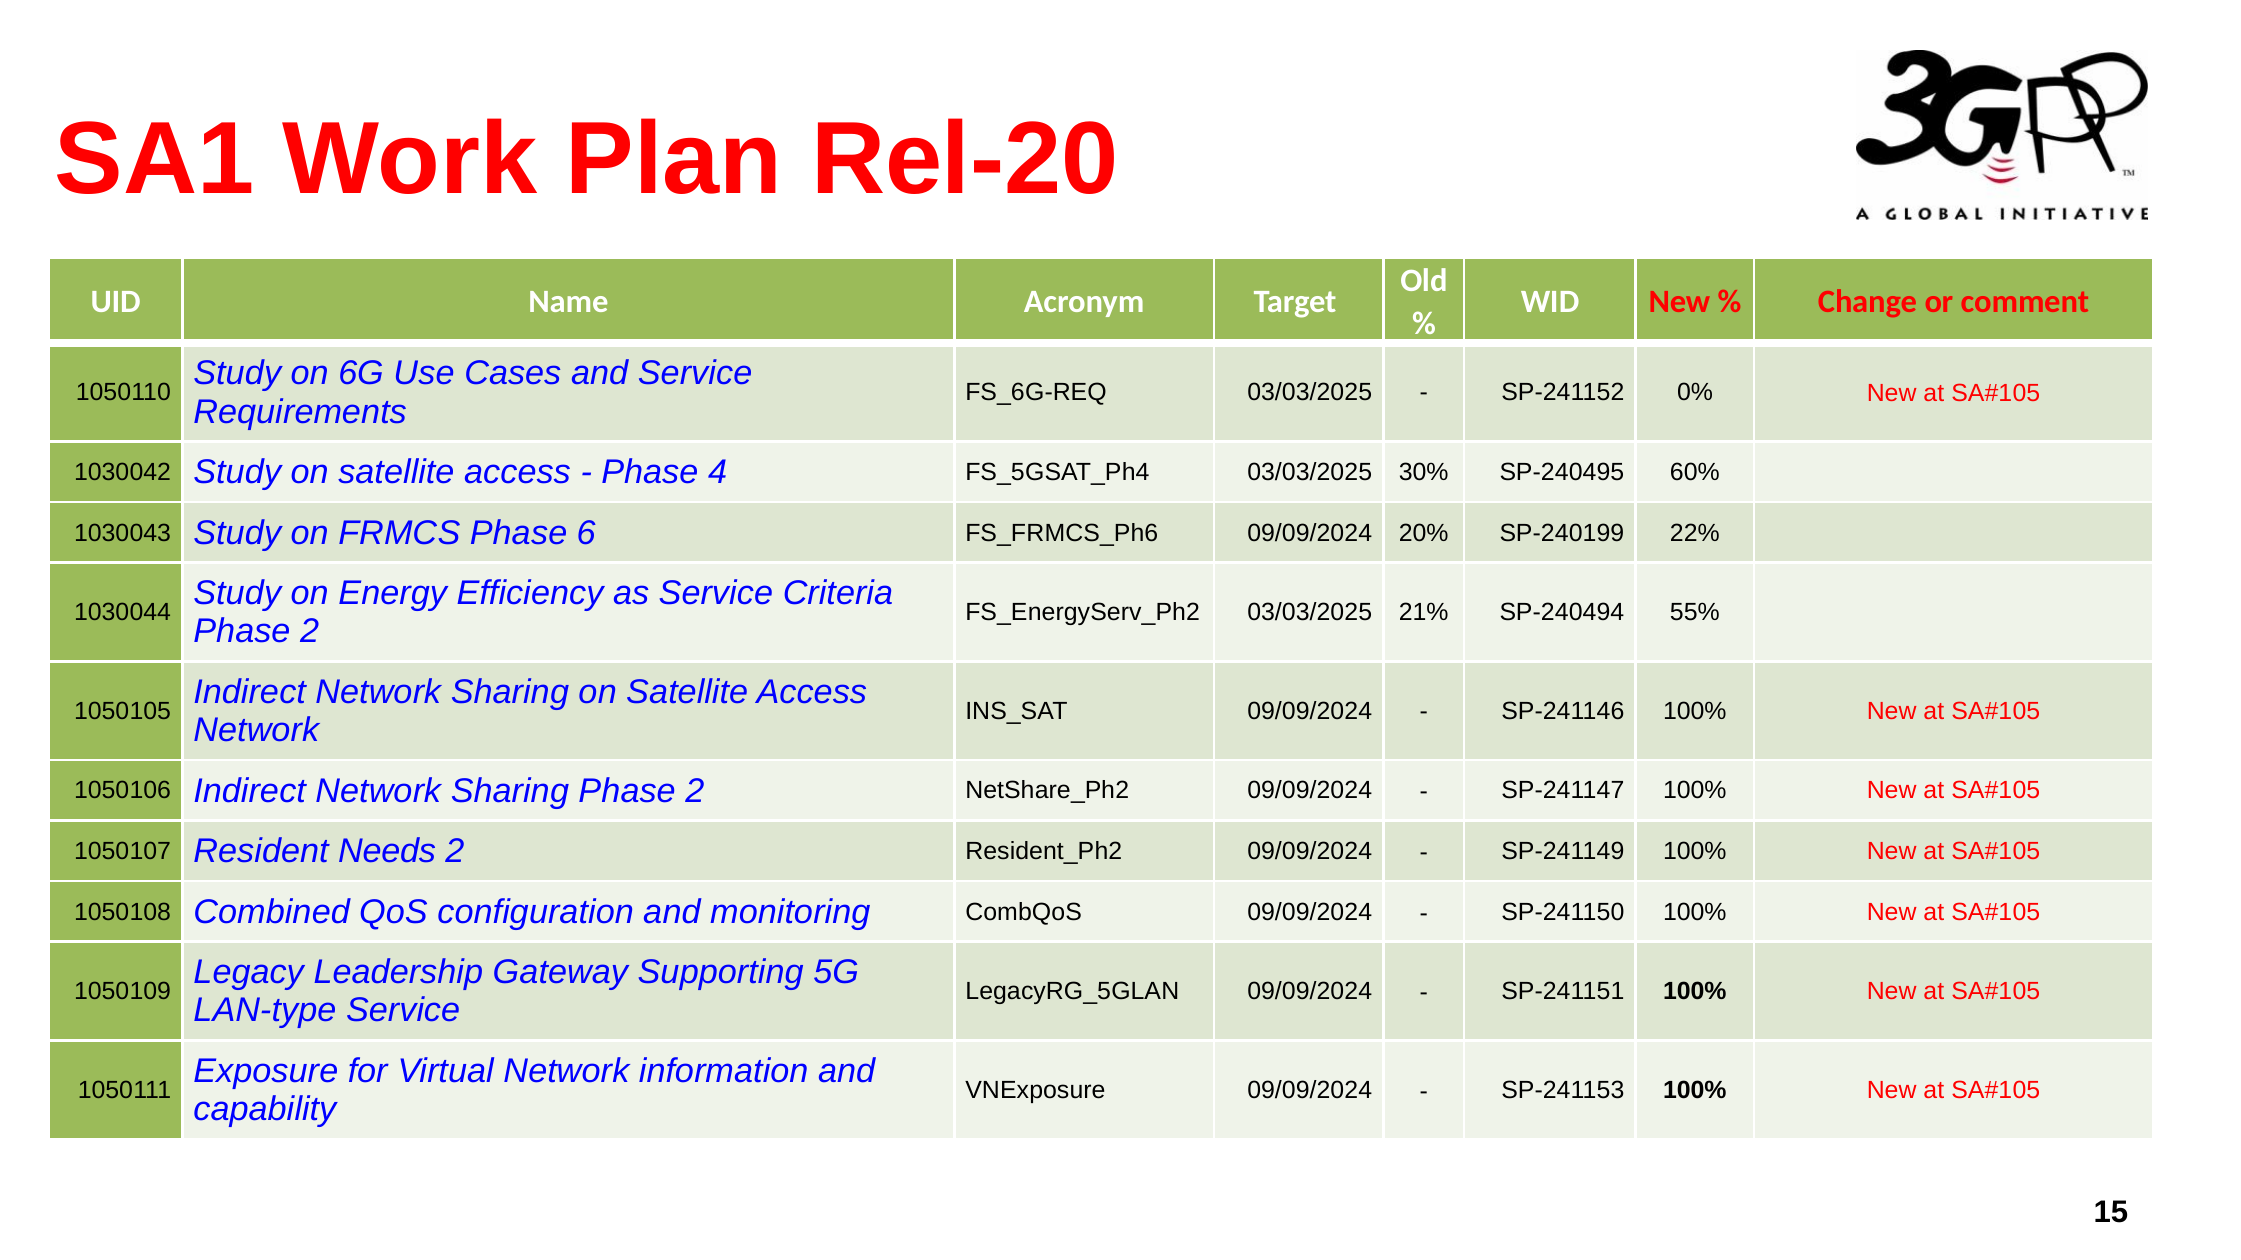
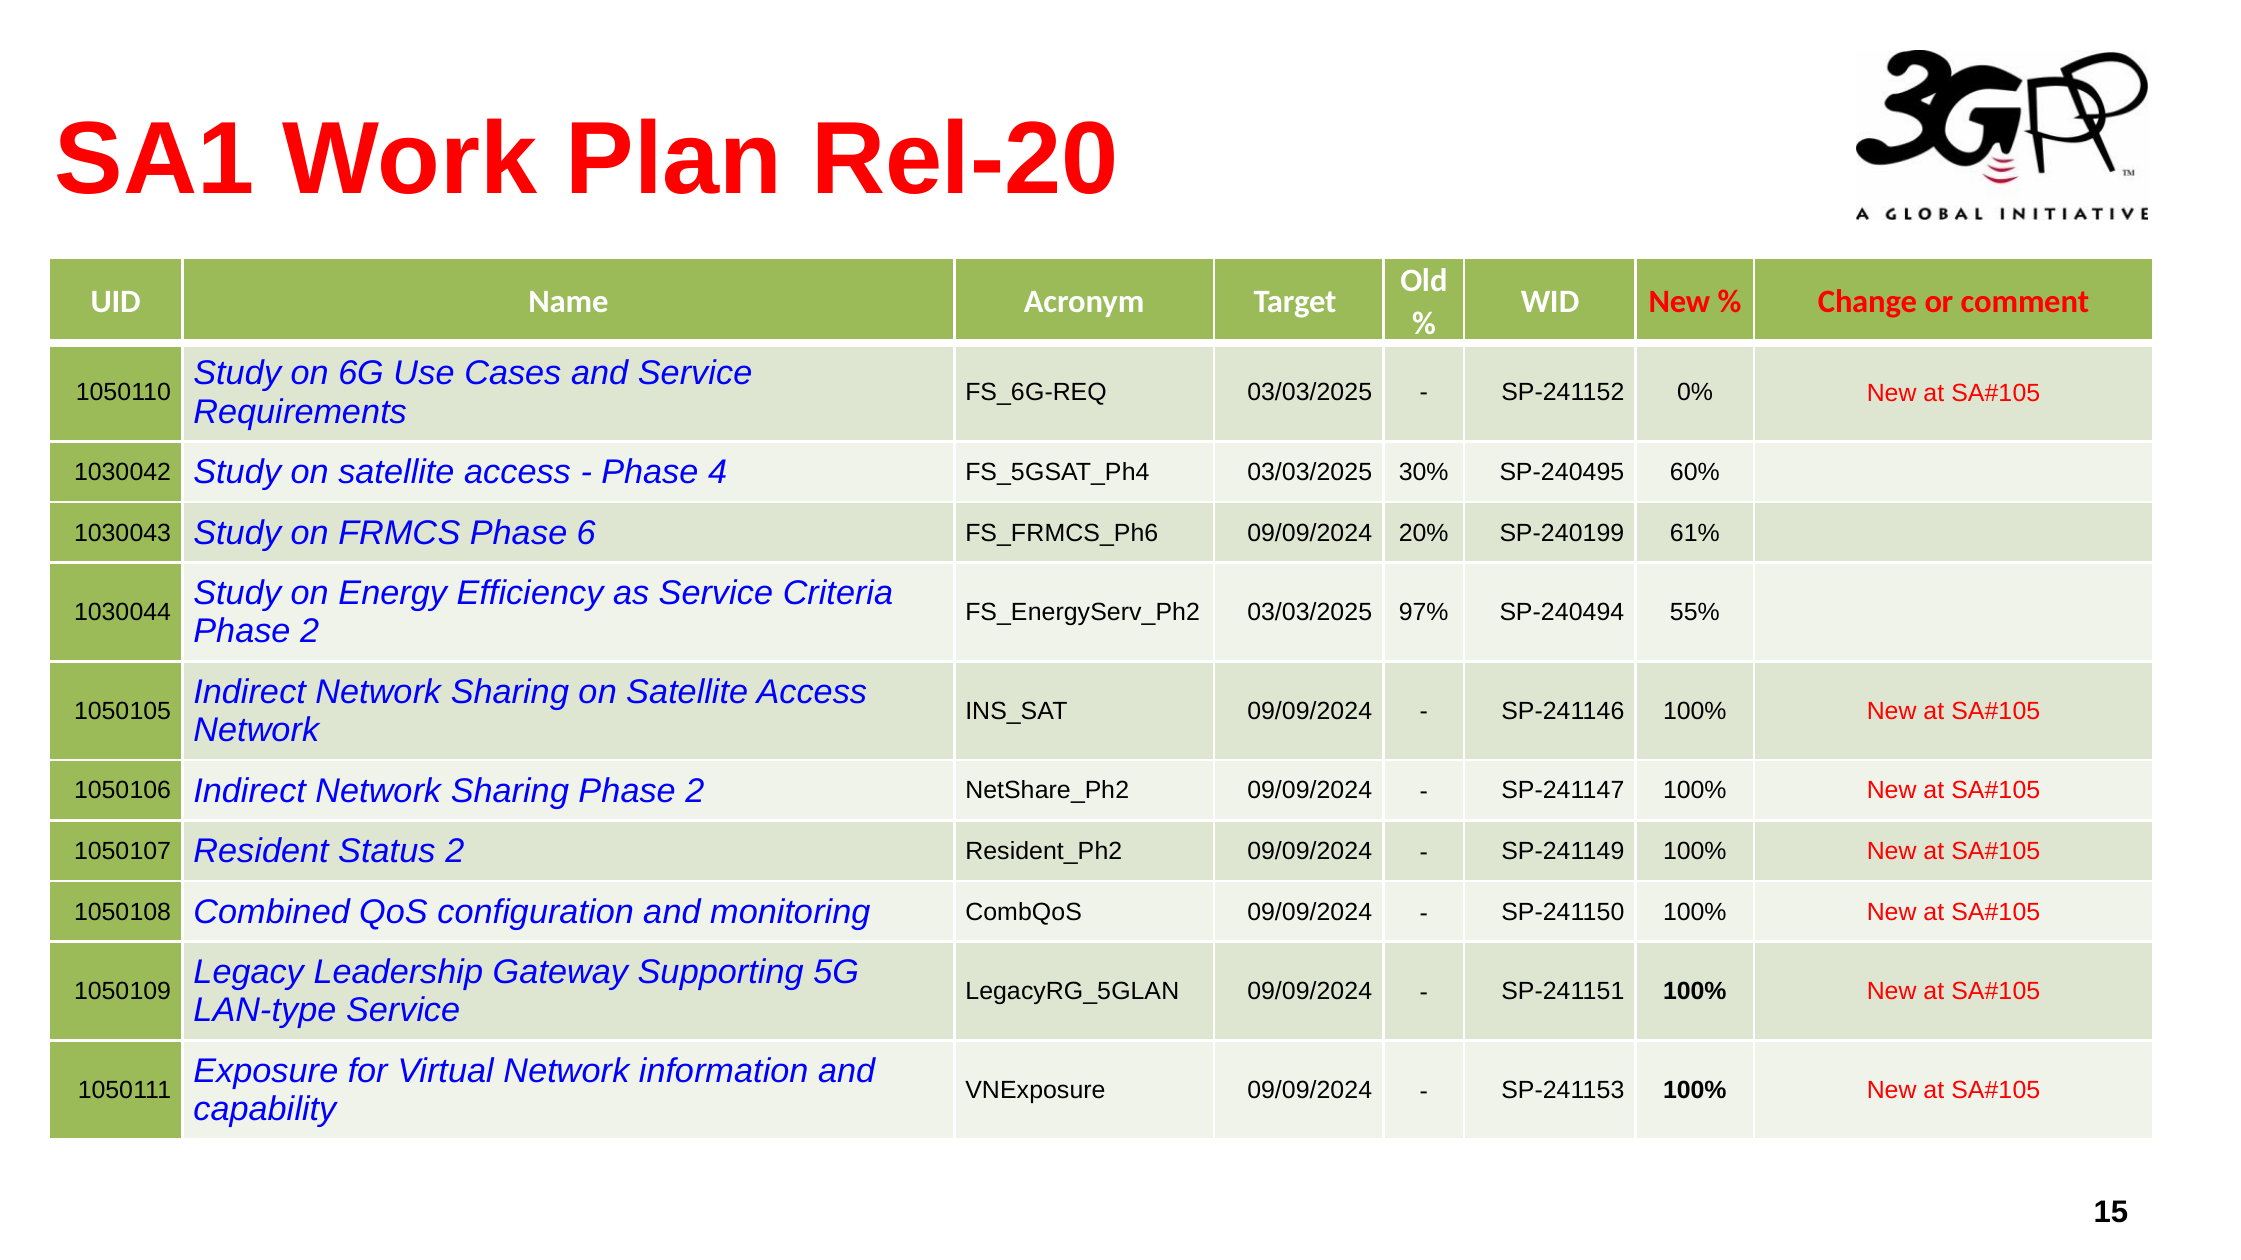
22%: 22% -> 61%
21%: 21% -> 97%
Needs: Needs -> Status
